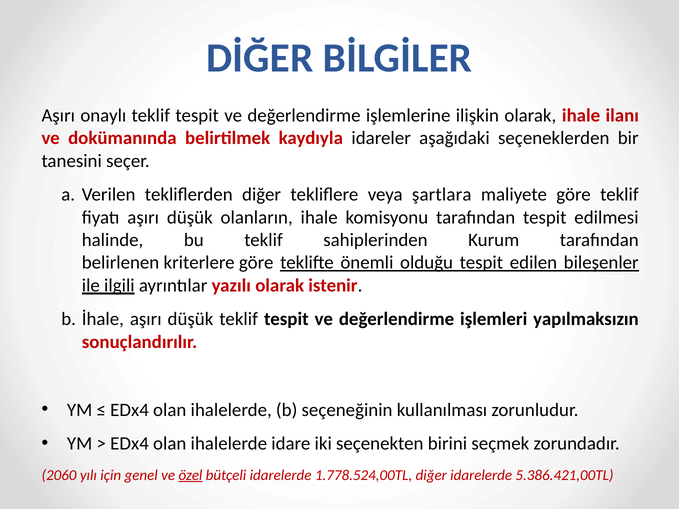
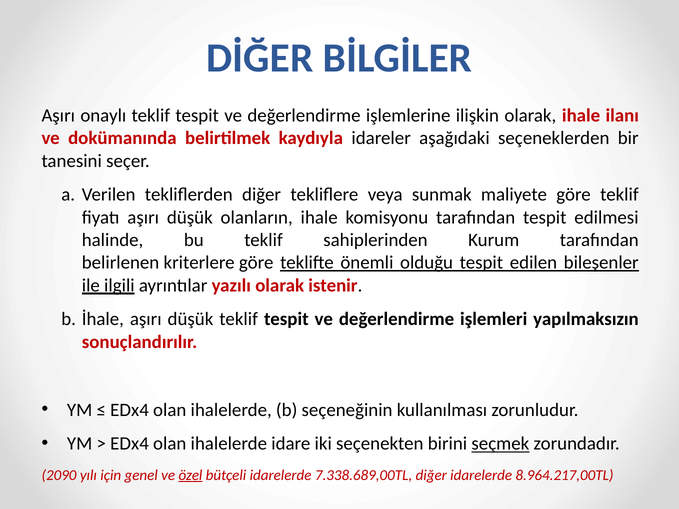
şartlara: şartlara -> sunmak
seçmek underline: none -> present
2060: 2060 -> 2090
1.778.524,00TL: 1.778.524,00TL -> 7.338.689,00TL
5.386.421,00TL: 5.386.421,00TL -> 8.964.217,00TL
